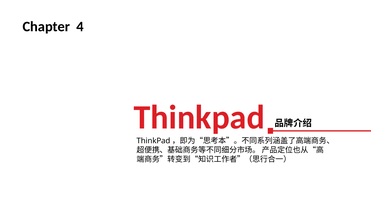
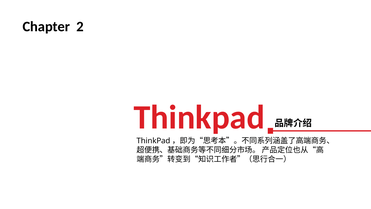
4: 4 -> 2
